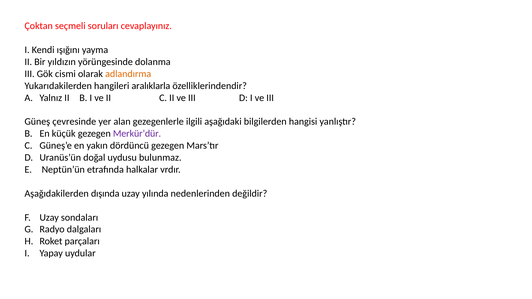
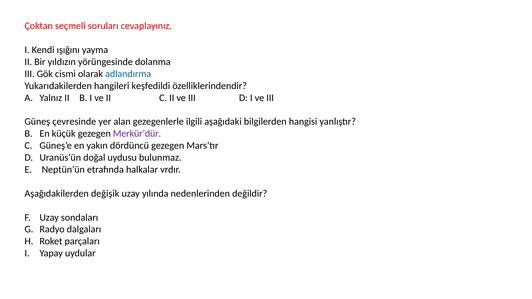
adlandırma colour: orange -> blue
aralıklarla: aralıklarla -> keşfedildi
dışında: dışında -> değişik
